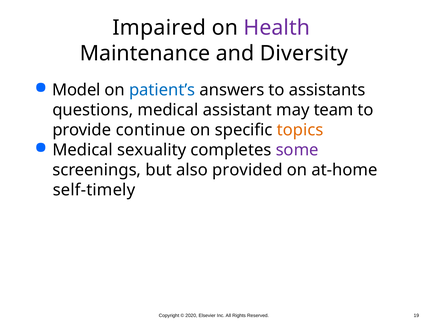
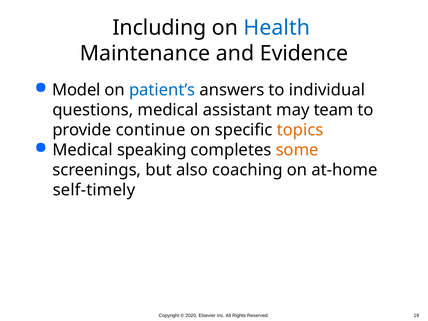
Impaired: Impaired -> Including
Health colour: purple -> blue
Diversity: Diversity -> Evidence
assistants: assistants -> individual
sexuality: sexuality -> speaking
some colour: purple -> orange
provided: provided -> coaching
